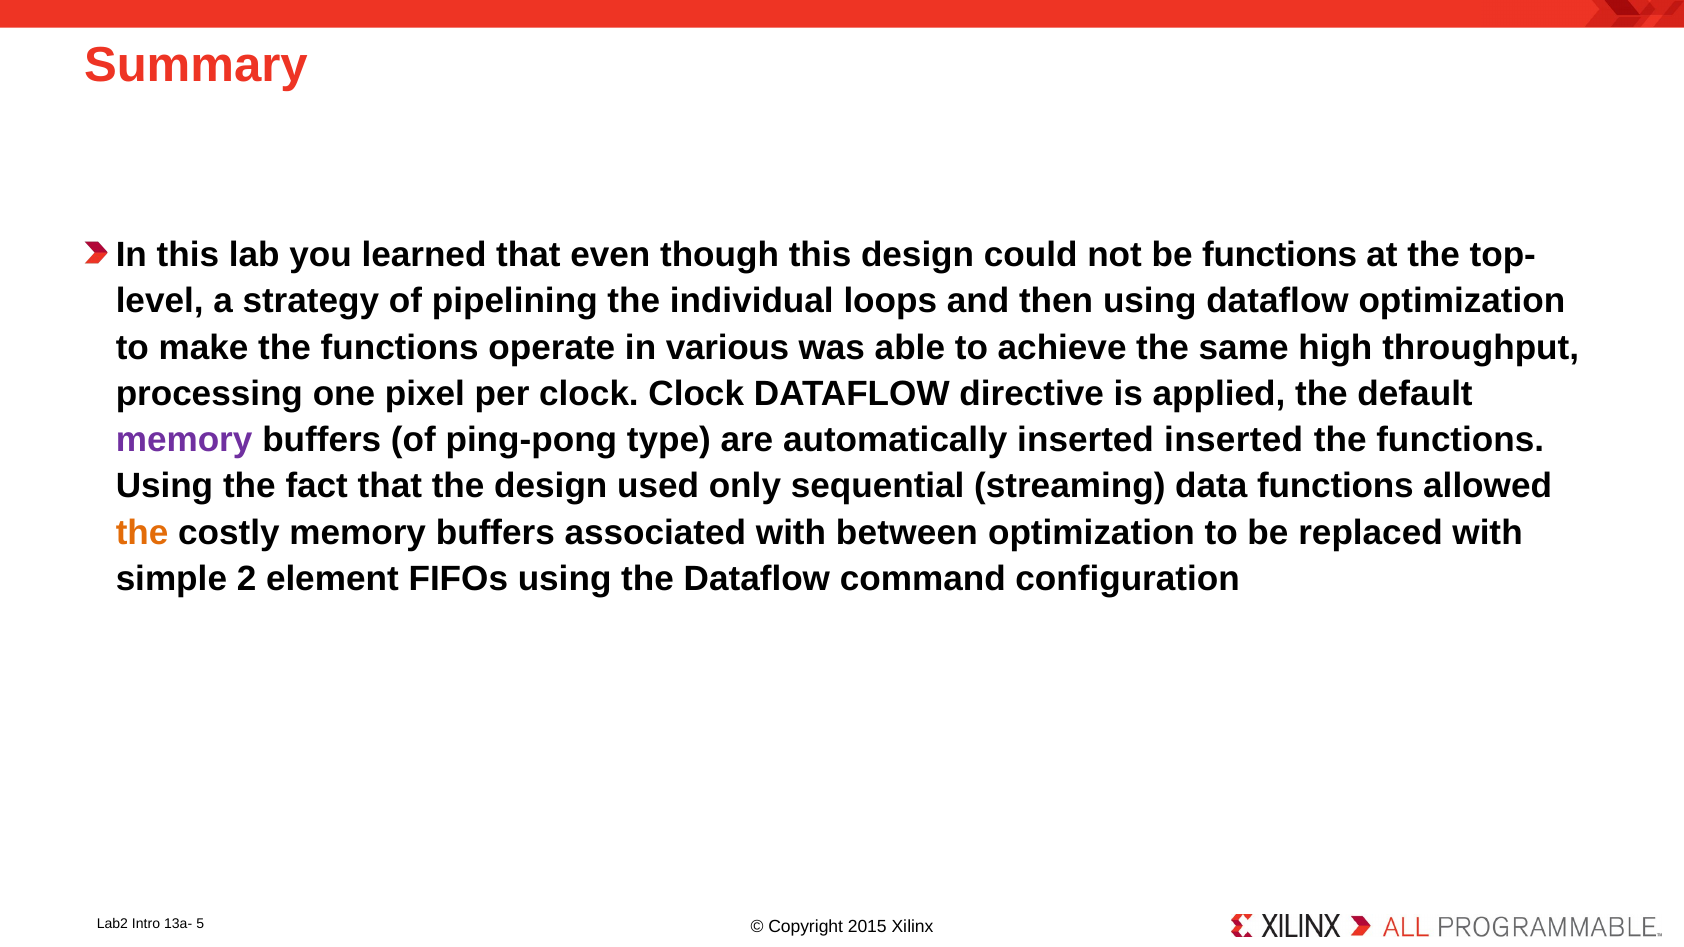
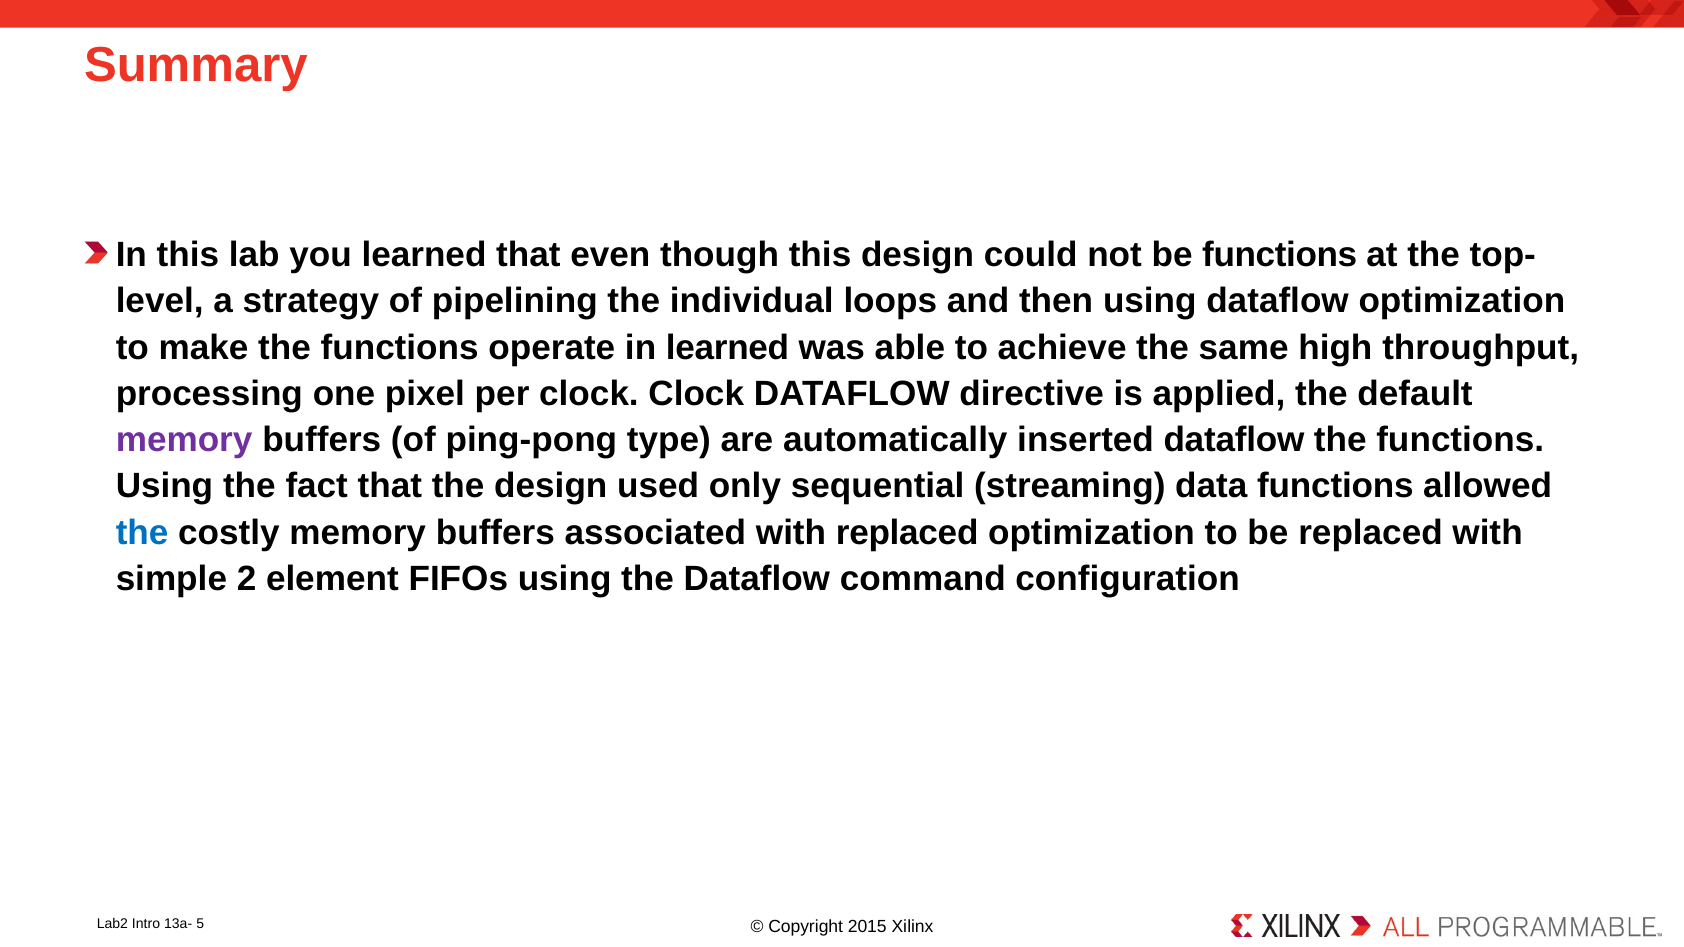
in various: various -> learned
inserted inserted: inserted -> dataflow
the at (142, 533) colour: orange -> blue
with between: between -> replaced
